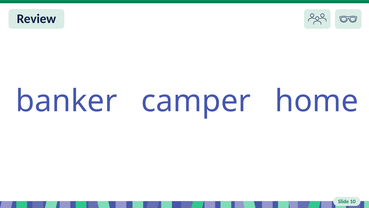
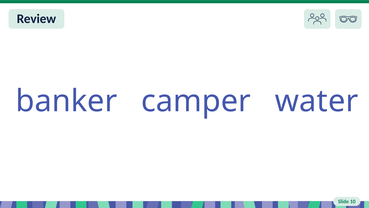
home: home -> water
